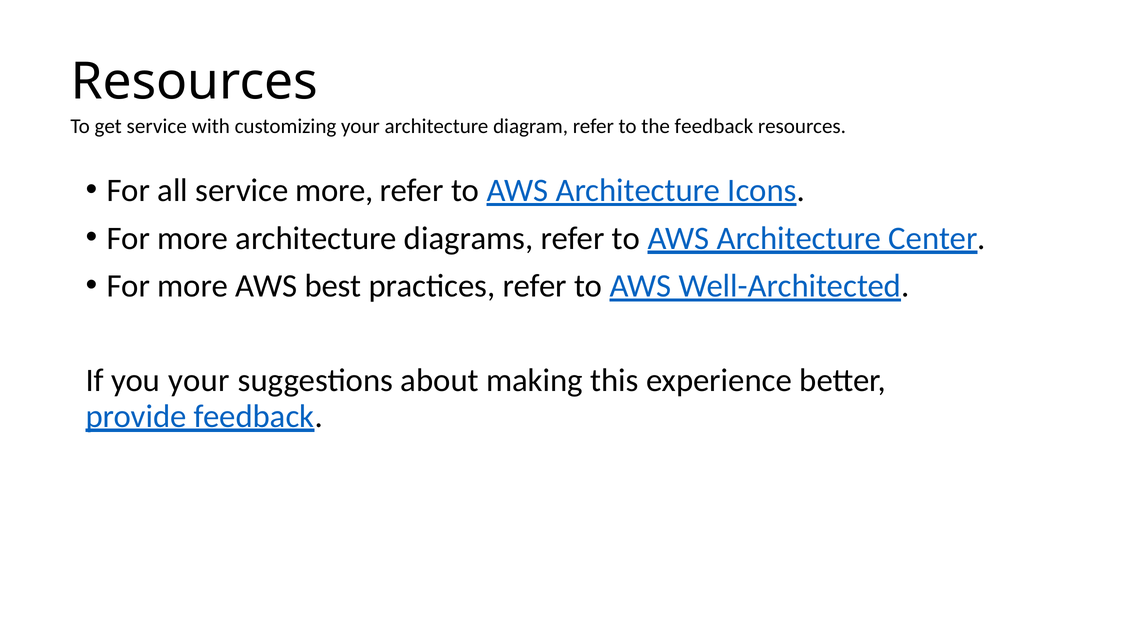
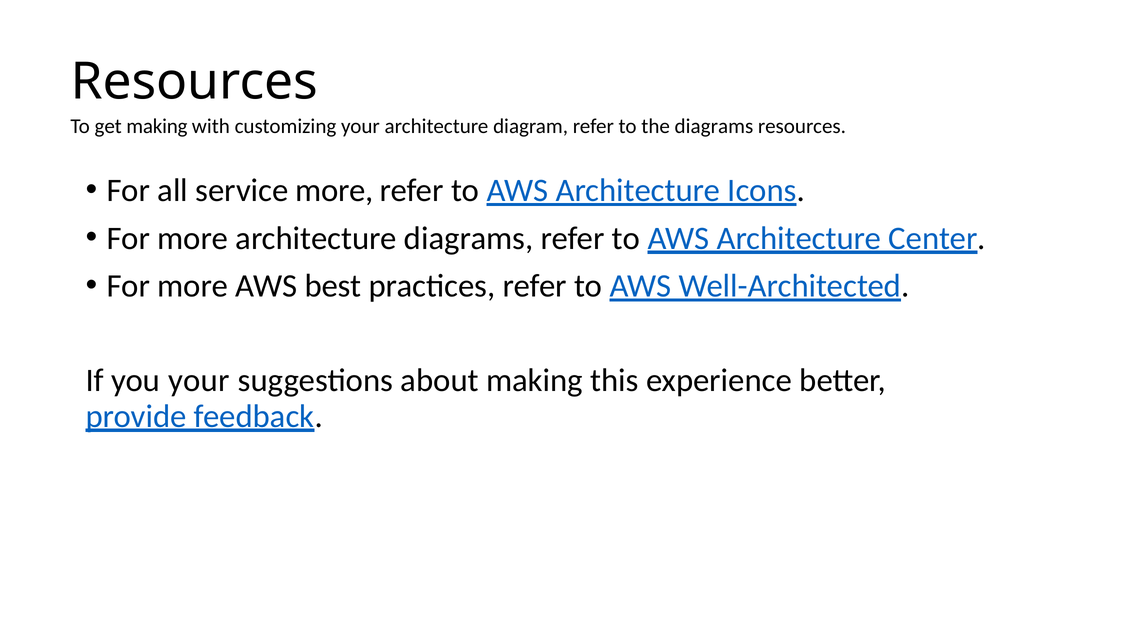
get service: service -> making
the feedback: feedback -> diagrams
